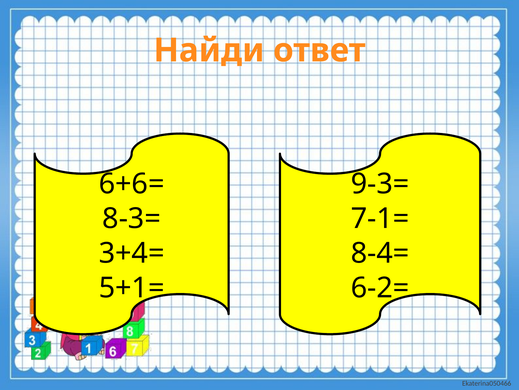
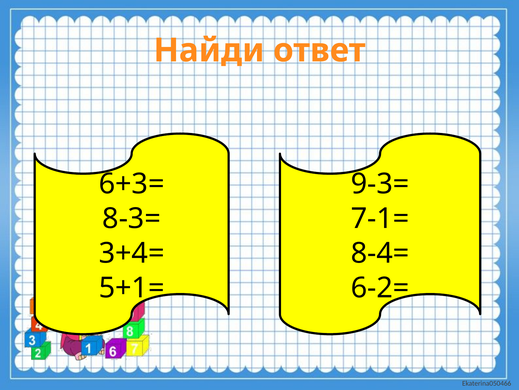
6+6=: 6+6= -> 6+3=
